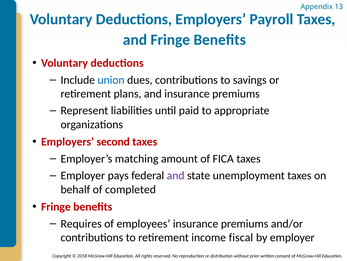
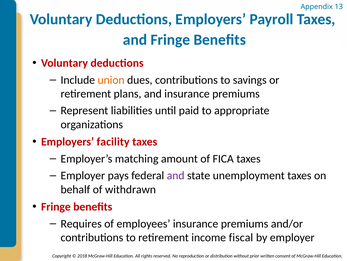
union colour: blue -> orange
second: second -> facility
completed: completed -> withdrawn
